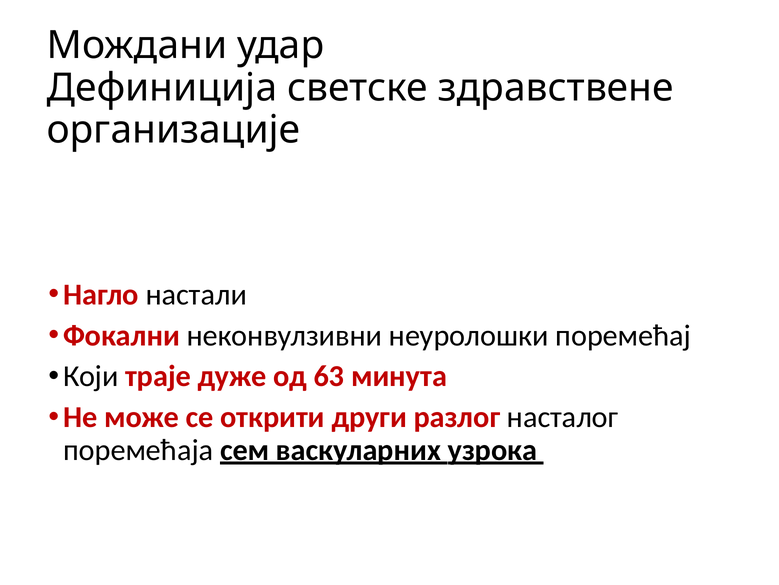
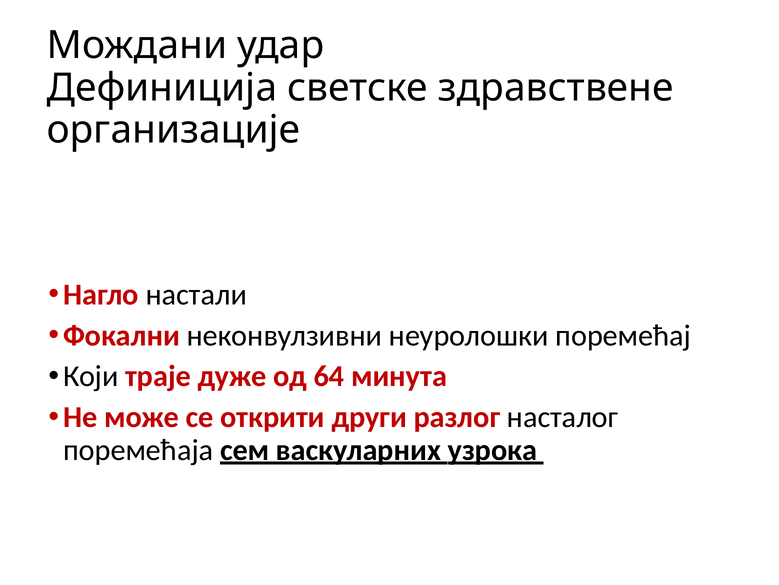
63: 63 -> 64
